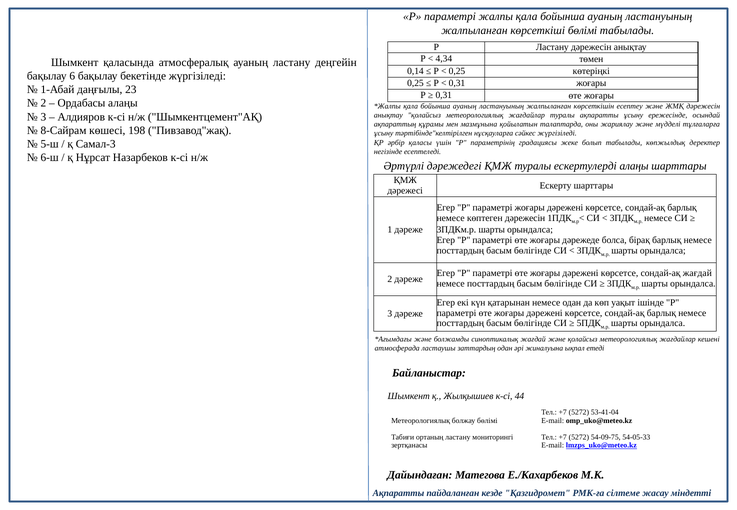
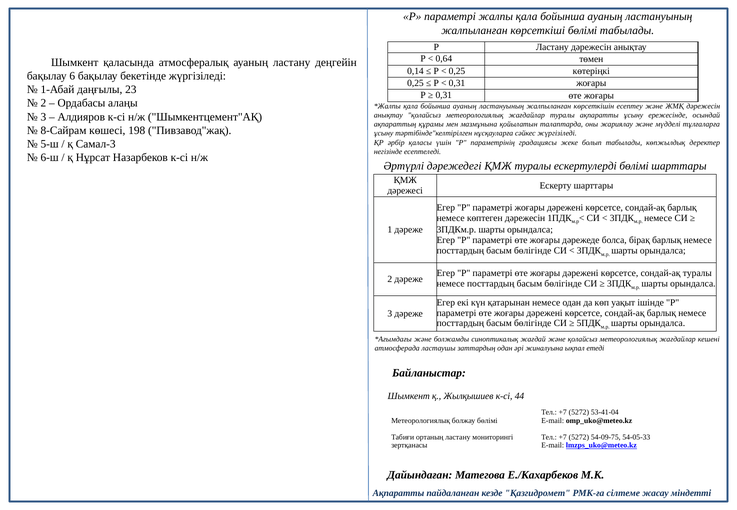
4,34: 4,34 -> 0,64
ескертулерді алаңы: алаңы -> бөлімі
сондай-ақ жағдай: жағдай -> туралы
